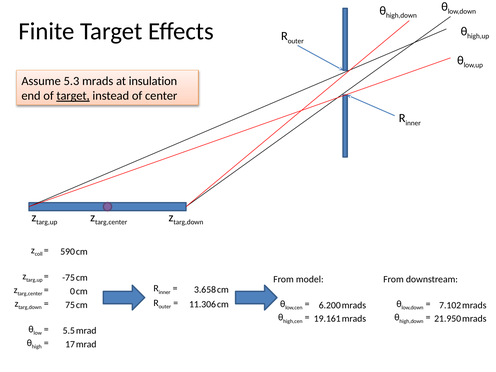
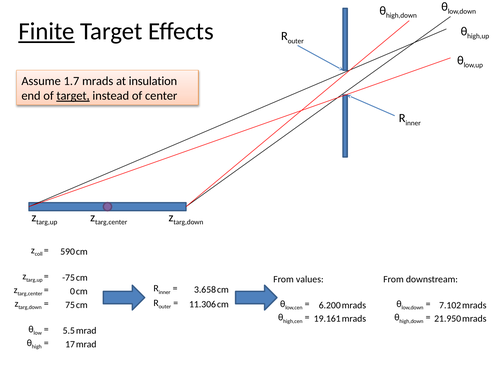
Finite underline: none -> present
5.3: 5.3 -> 1.7
model: model -> values
